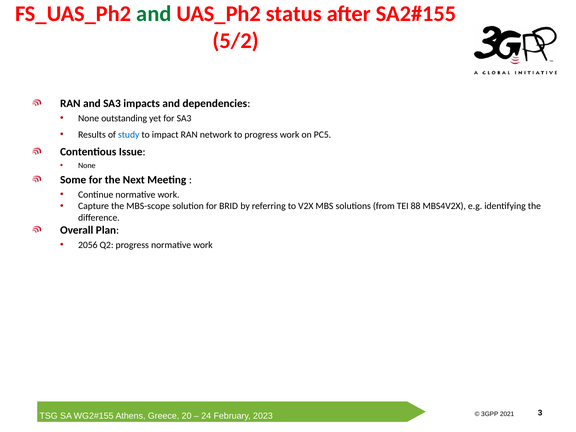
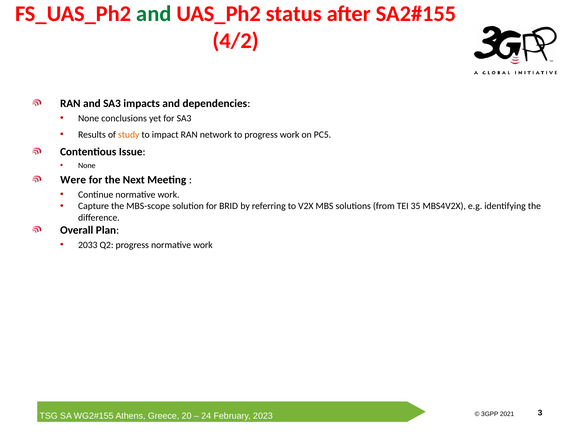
5/2: 5/2 -> 4/2
outstanding: outstanding -> conclusions
study colour: blue -> orange
Some: Some -> Were
88: 88 -> 35
2056: 2056 -> 2033
